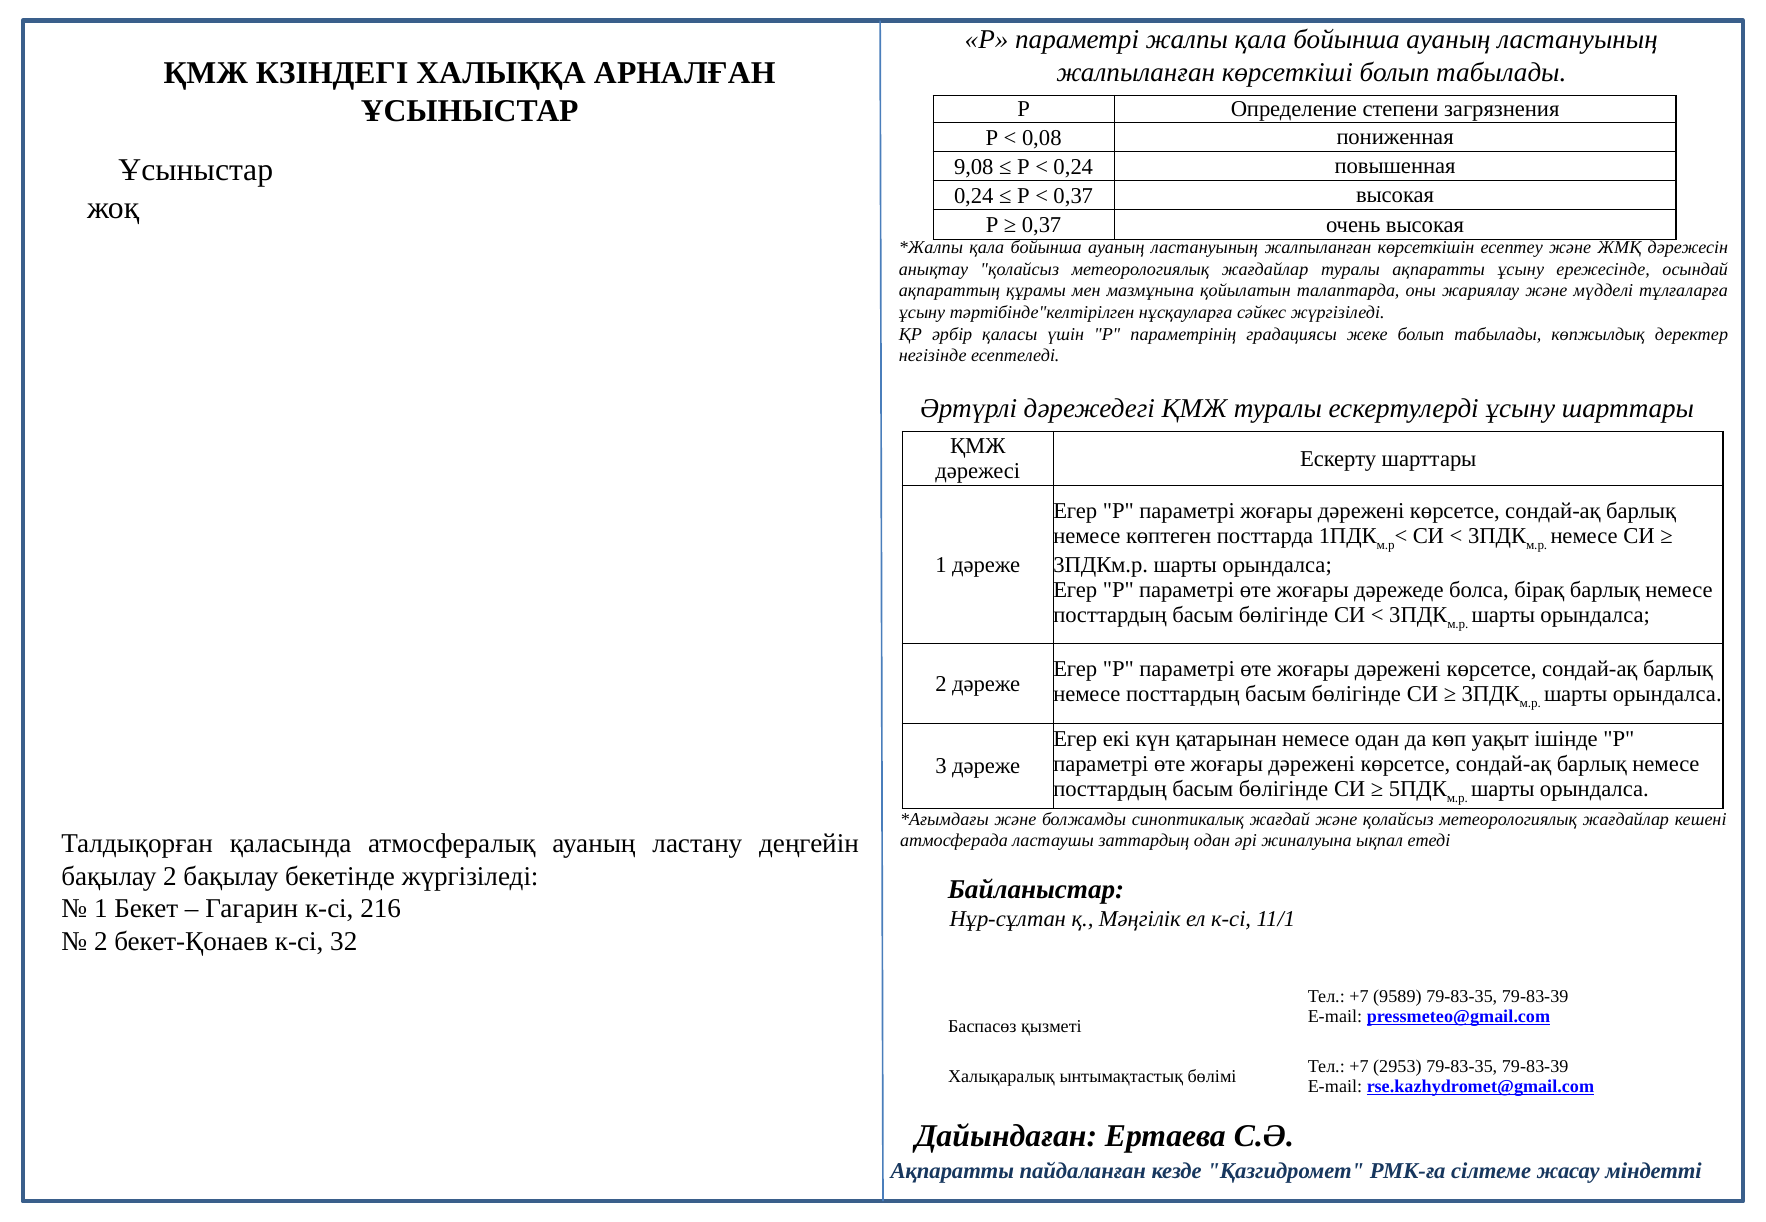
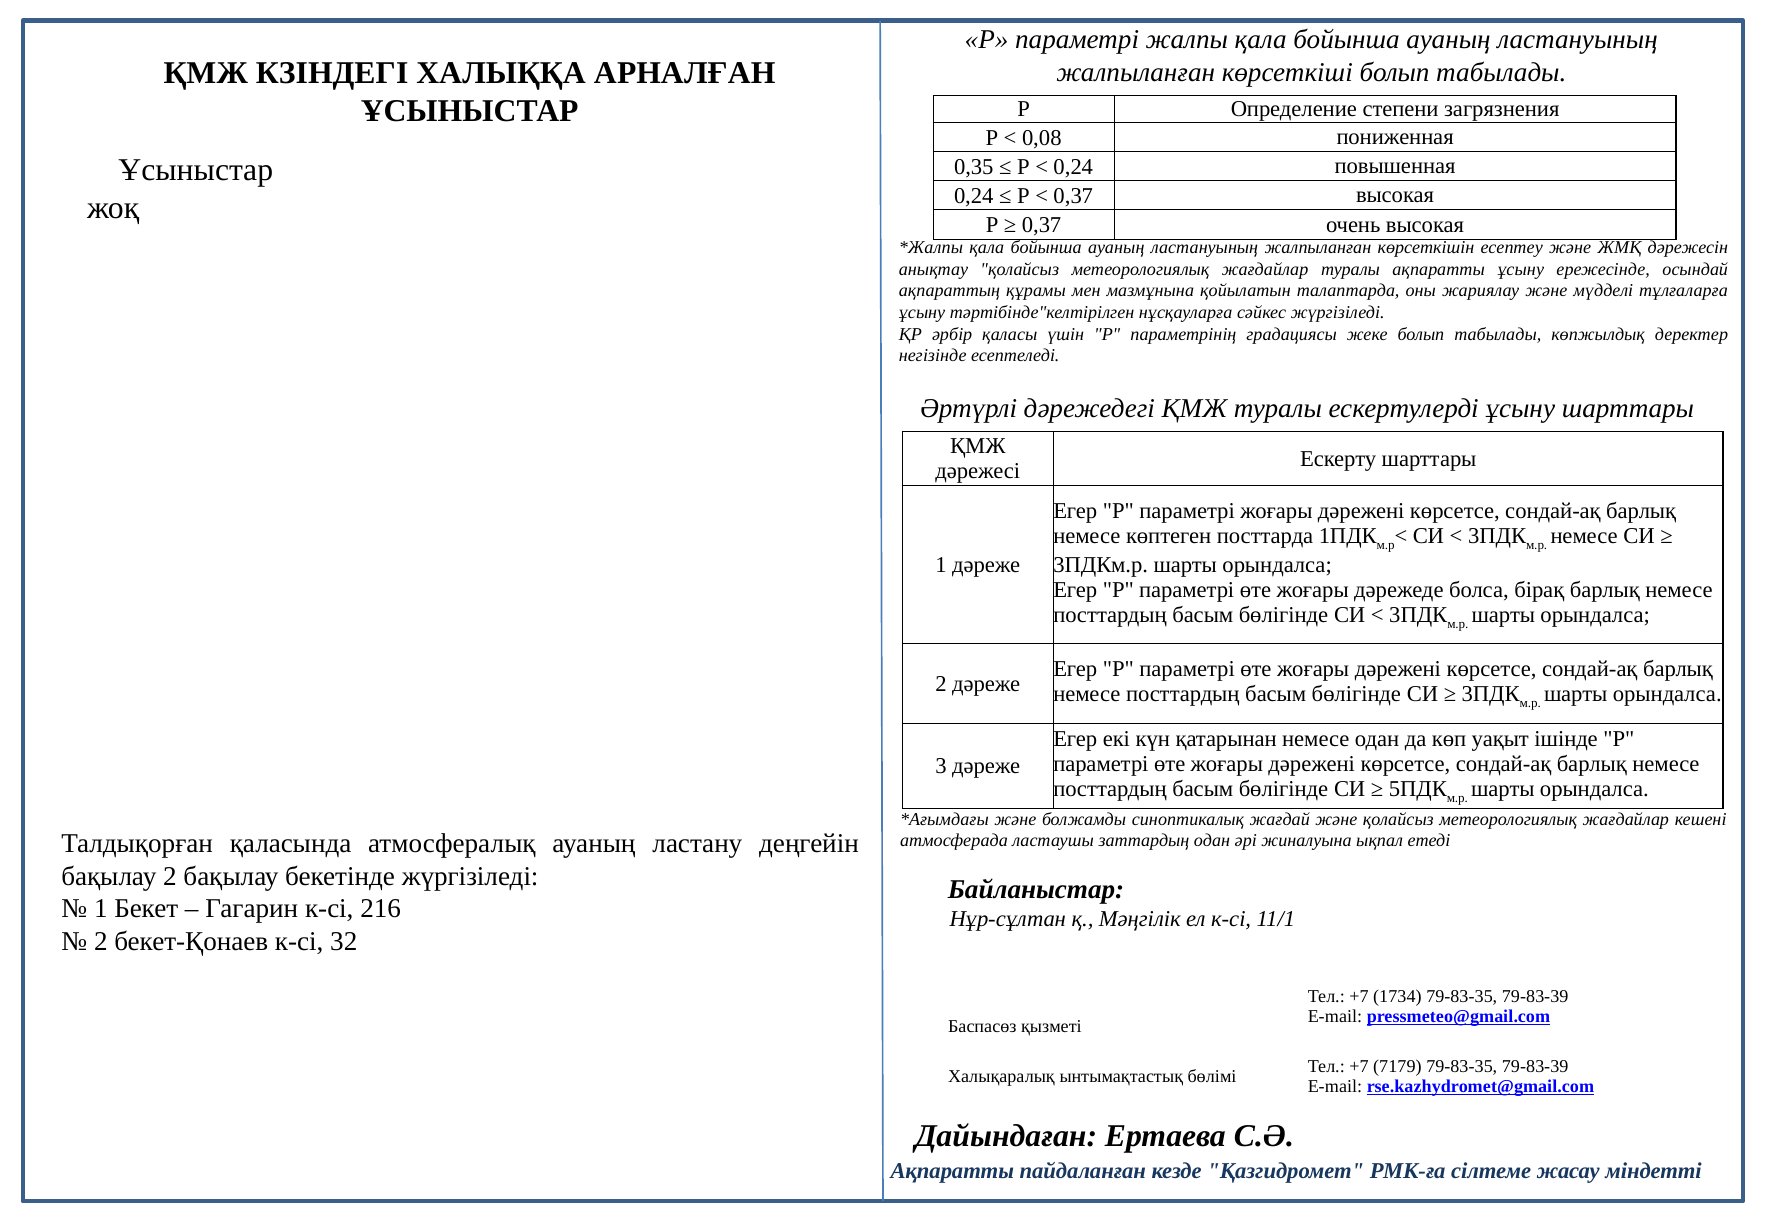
9,08: 9,08 -> 0,35
9589: 9589 -> 1734
2953: 2953 -> 7179
